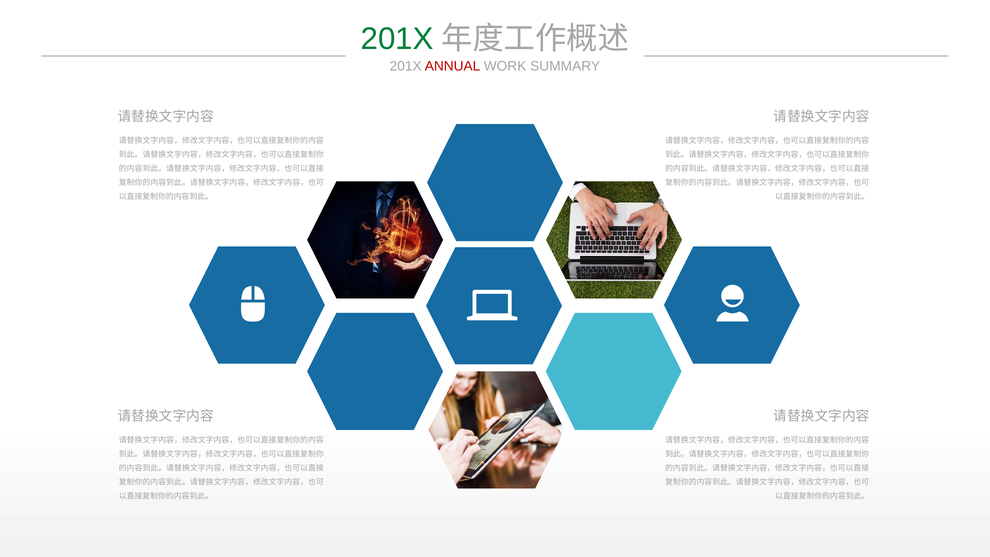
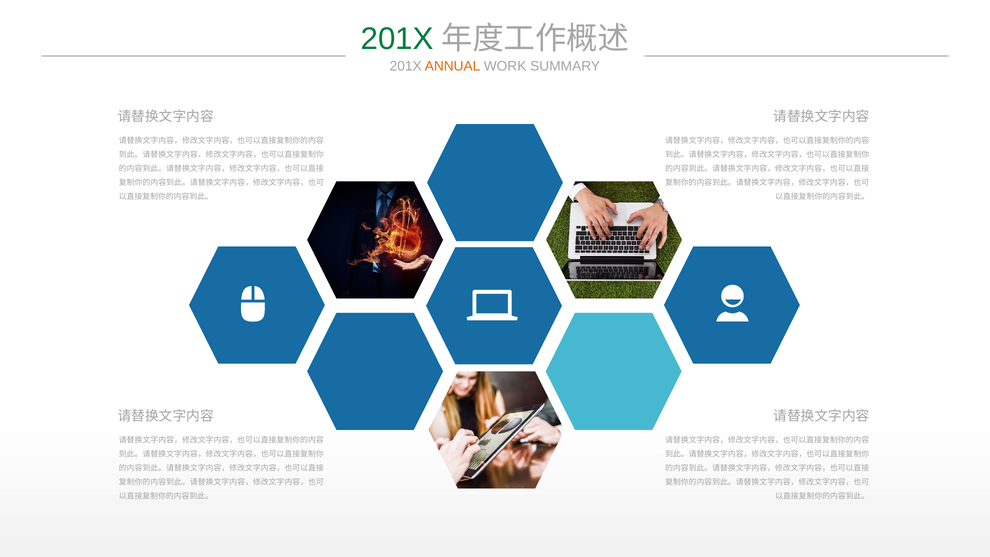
ANNUAL colour: red -> orange
